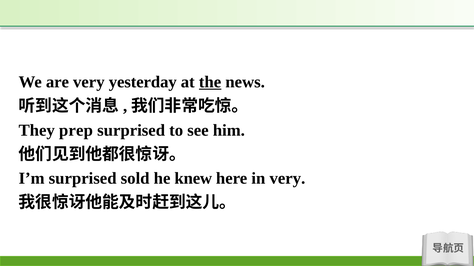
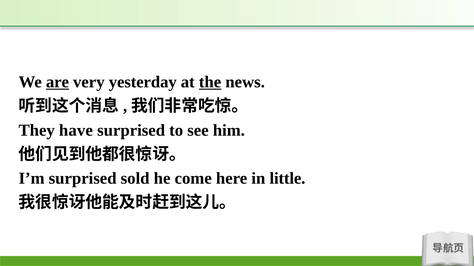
are underline: none -> present
prep: prep -> have
knew: knew -> come
in very: very -> little
